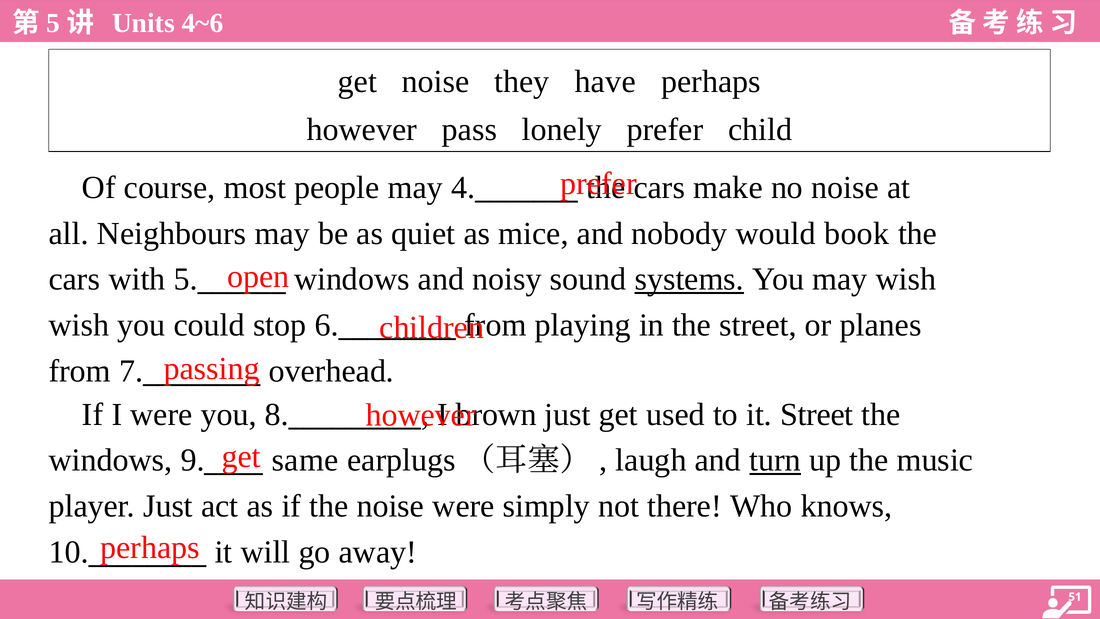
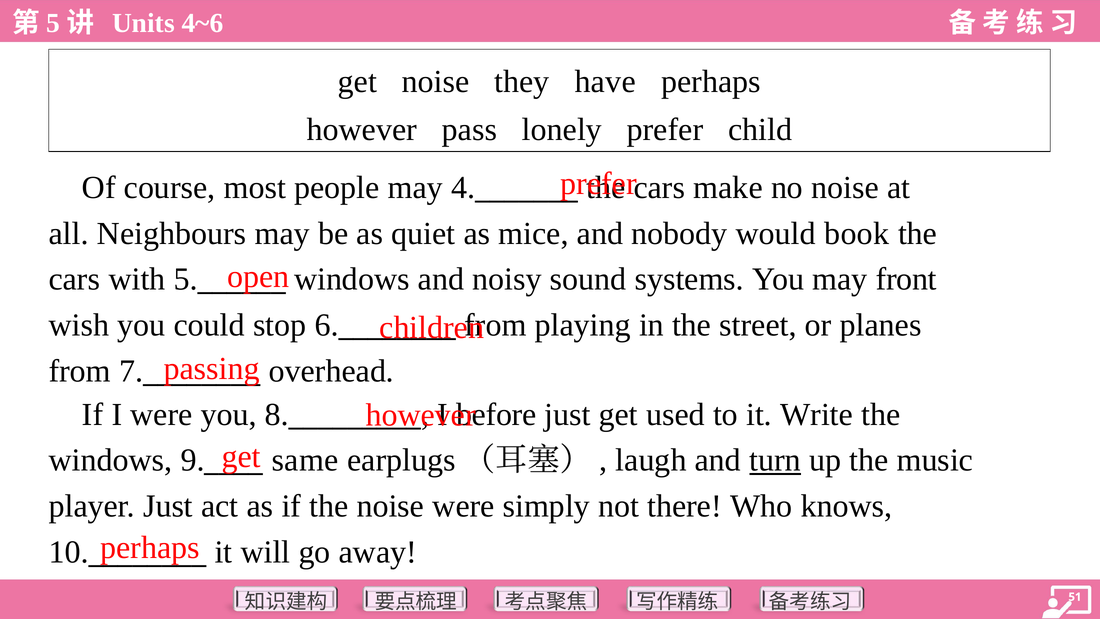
systems underline: present -> none
may wish: wish -> front
brown: brown -> before
it Street: Street -> Write
